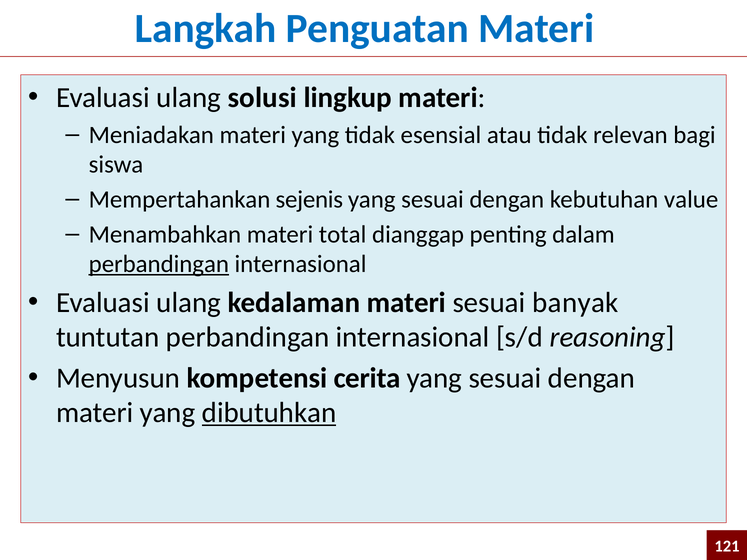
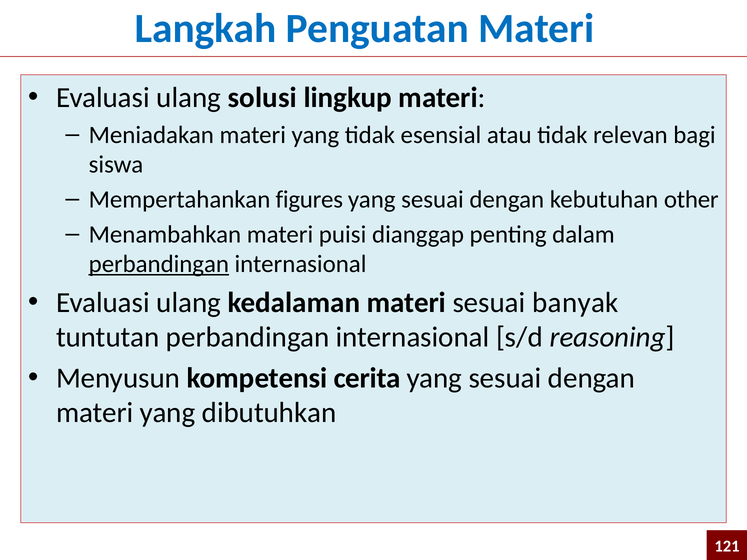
sejenis: sejenis -> figures
value: value -> other
total: total -> puisi
dibutuhkan underline: present -> none
